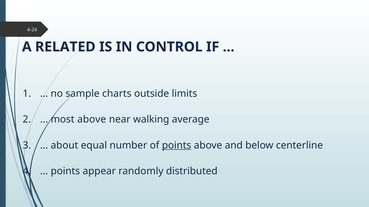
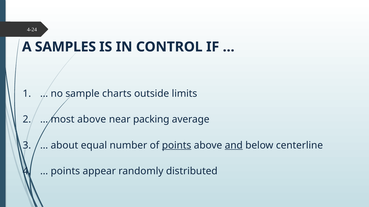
RELATED: RELATED -> SAMPLES
walking: walking -> packing
and underline: none -> present
